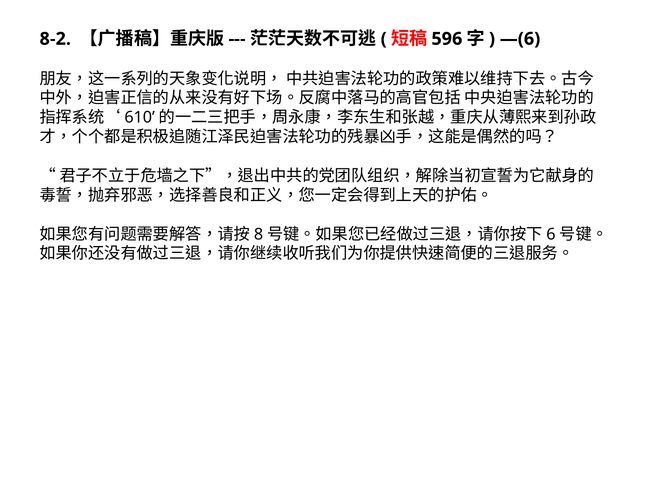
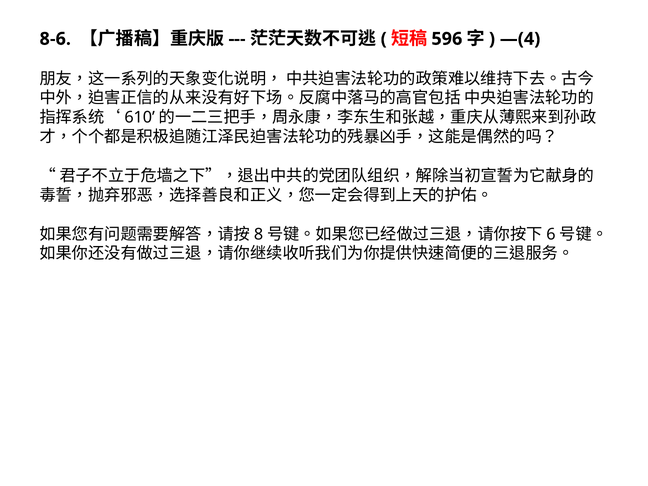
8-2: 8-2 -> 8-6
—(6: —(6 -> —(4
